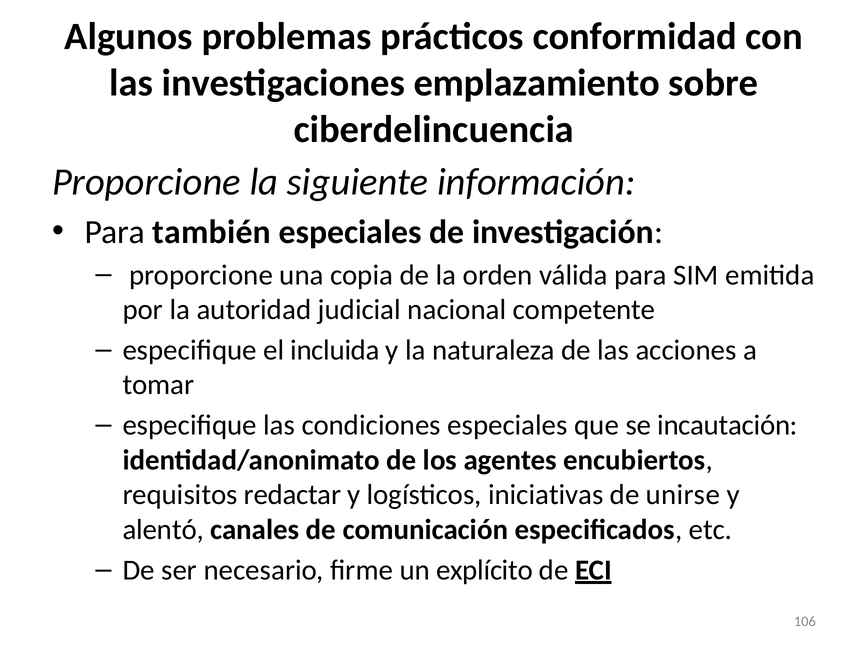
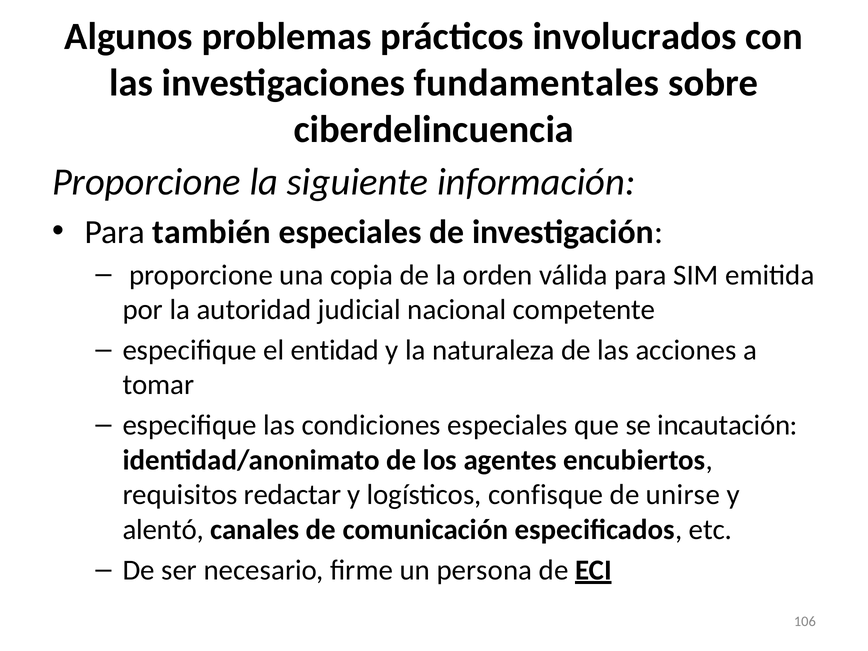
conformidad: conformidad -> involucrados
emplazamiento: emplazamiento -> fundamentales
incluida: incluida -> entidad
iniciativas: iniciativas -> confisque
explícito: explícito -> persona
